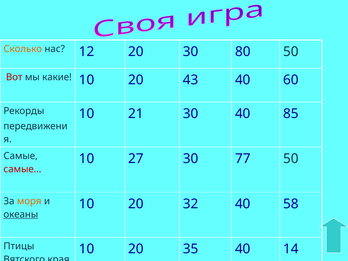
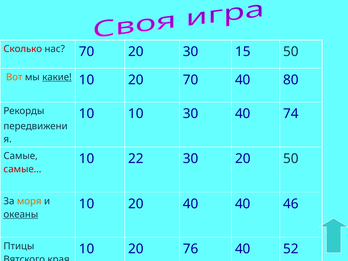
Сколько colour: orange -> red
нас 12: 12 -> 70
80: 80 -> 15
Вот colour: red -> orange
какие underline: none -> present
20 43: 43 -> 70
60: 60 -> 80
10 21: 21 -> 10
85: 85 -> 74
27: 27 -> 22
30 77: 77 -> 20
20 32: 32 -> 40
58: 58 -> 46
35: 35 -> 76
14: 14 -> 52
